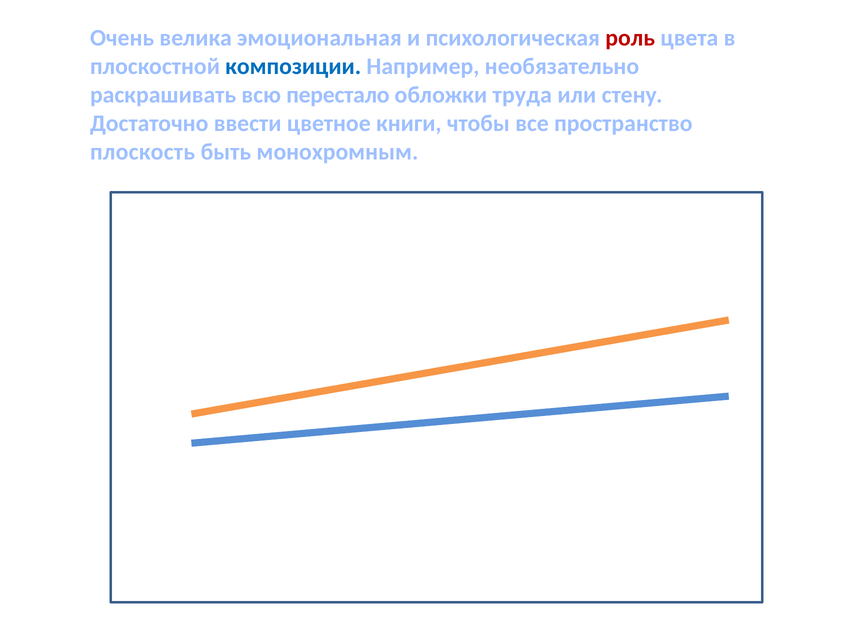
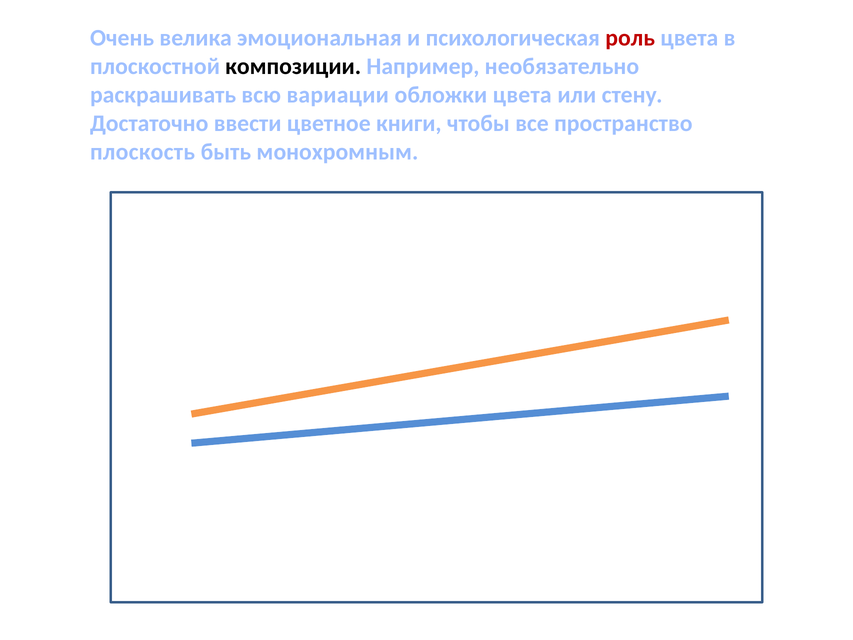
композиции colour: blue -> black
перестало: перестало -> вариации
обложки труда: труда -> цвета
